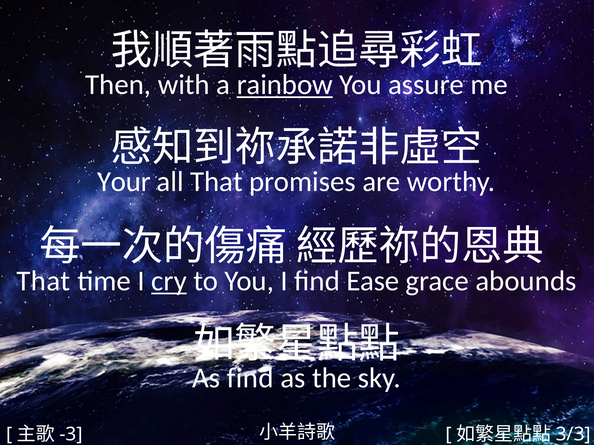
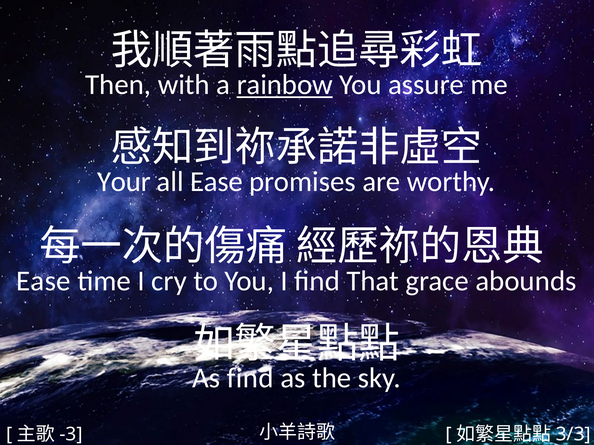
all That: That -> Ease
That at (43, 281): That -> Ease
cry underline: present -> none
Ease: Ease -> That
